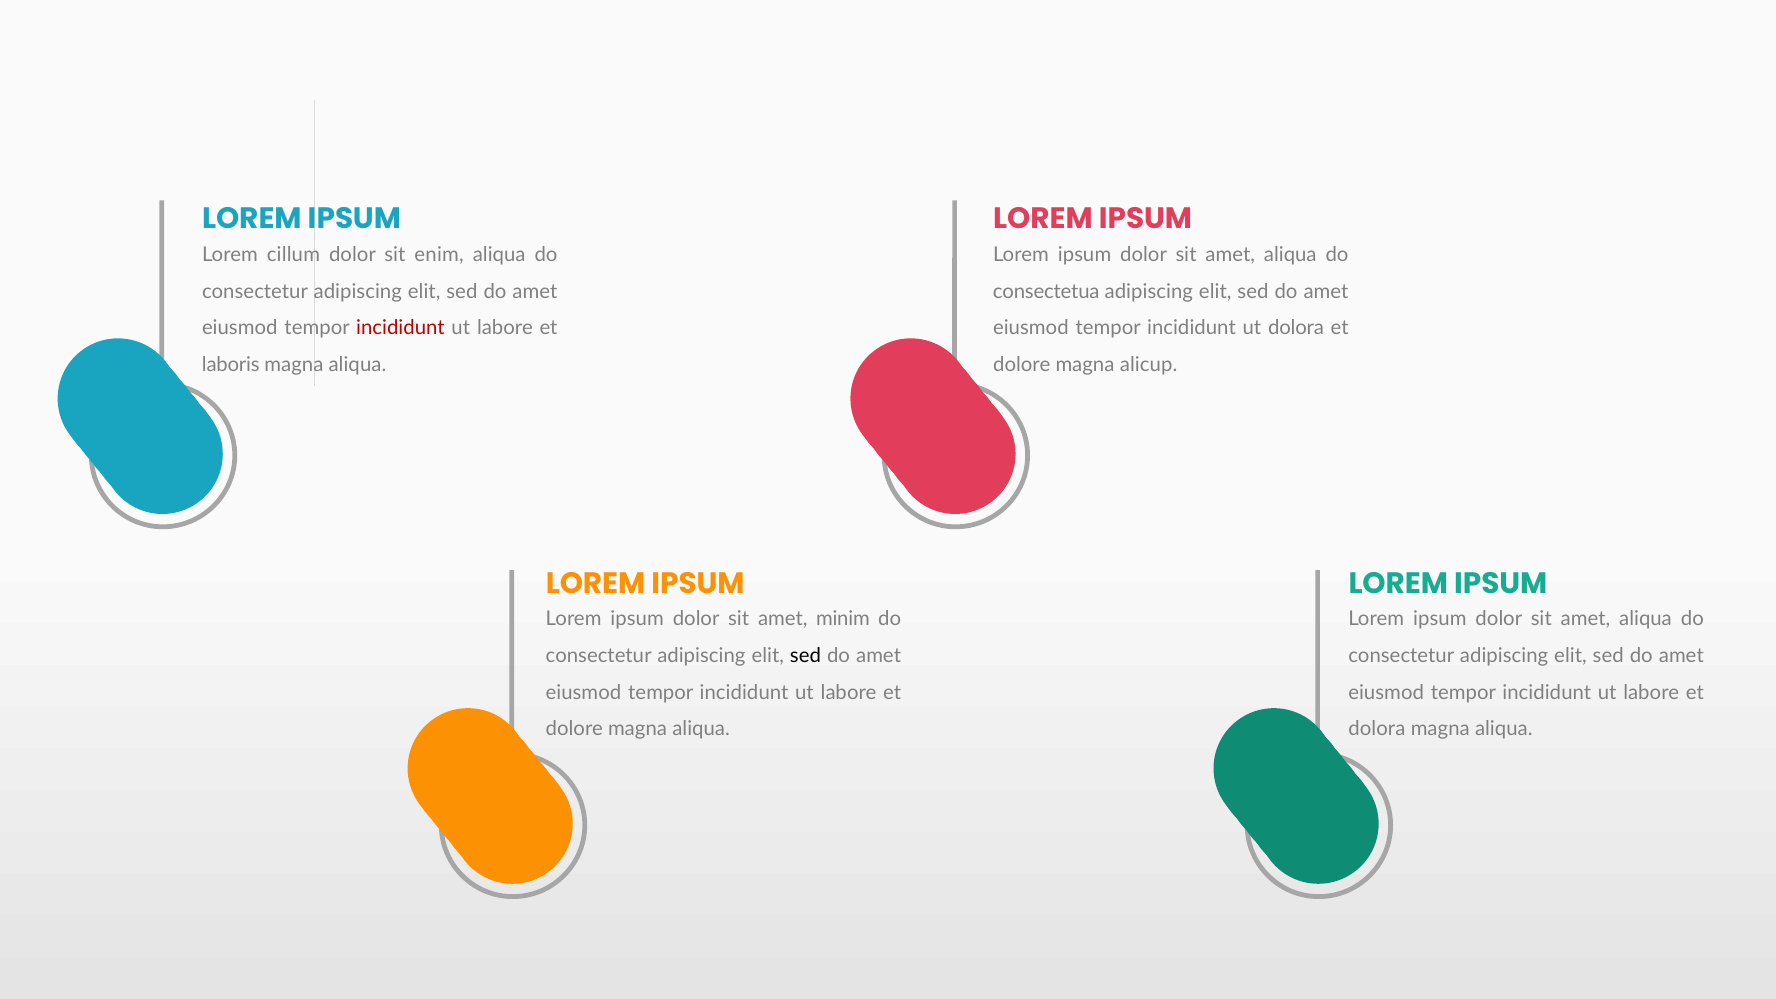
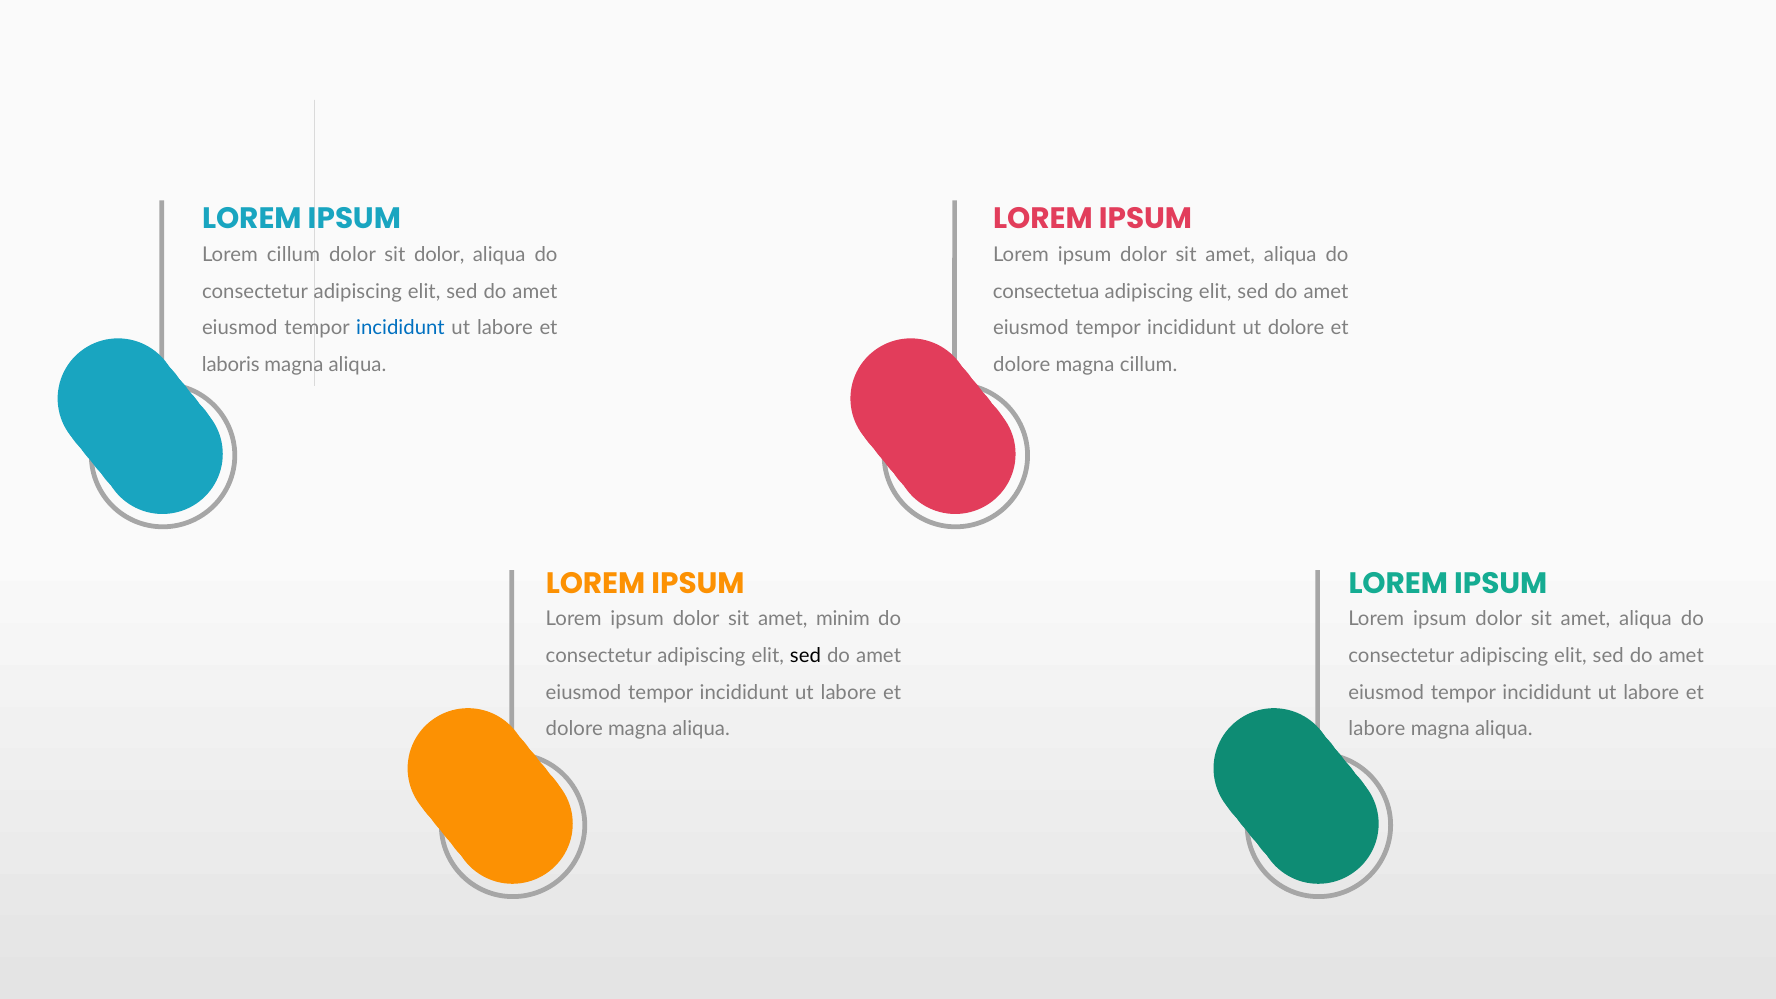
sit enim: enim -> dolor
incididunt at (400, 328) colour: red -> blue
ut dolora: dolora -> dolore
magna alicup: alicup -> cillum
dolora at (1377, 729): dolora -> labore
